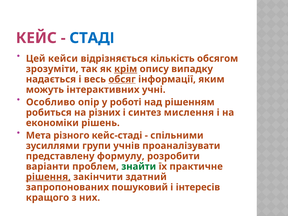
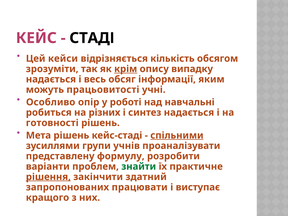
СТАДІ colour: blue -> black
обсяг underline: present -> none
інтерактивних: інтерактивних -> працьовитості
рішенням: рішенням -> навчальні
синтез мислення: мислення -> надається
економіки: економіки -> готовності
Мета різного: різного -> рішень
спільними underline: none -> present
пошуковий: пошуковий -> працювати
інтересів: інтересів -> виступає
